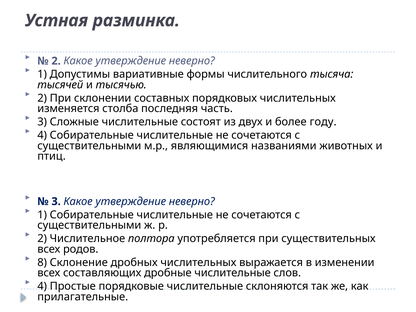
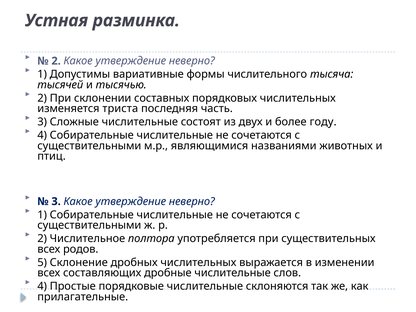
столба: столба -> триста
8: 8 -> 5
